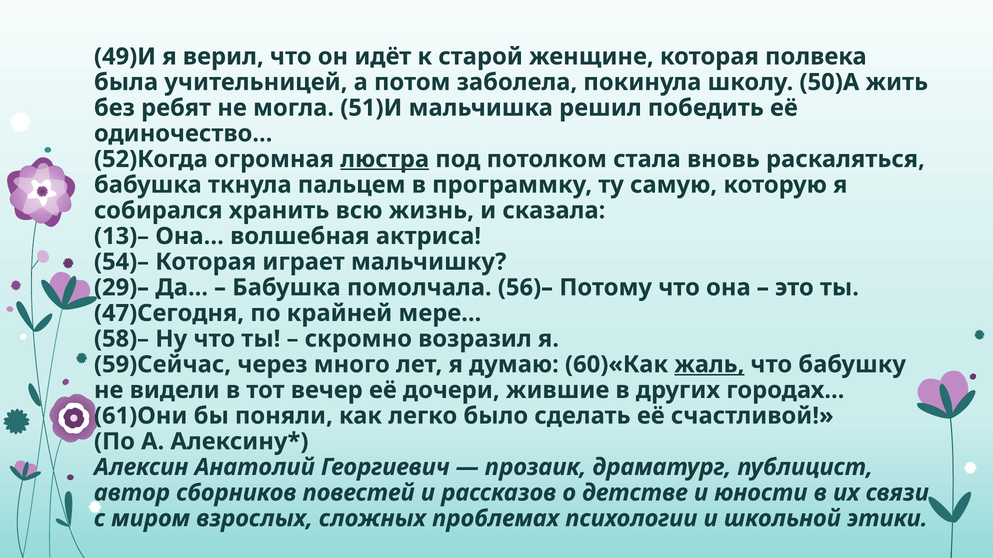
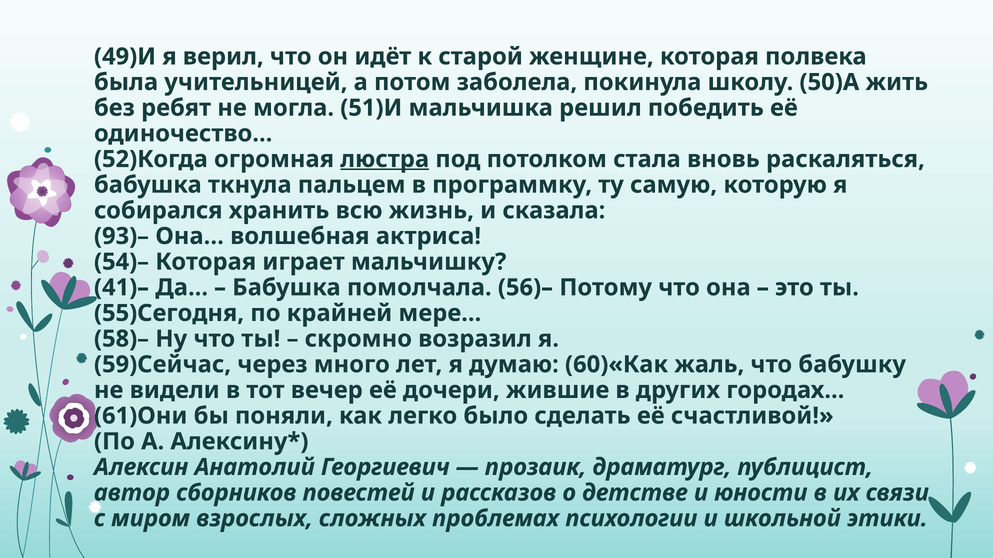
13)–: 13)– -> 93)–
29)–: 29)– -> 41)–
47)Сегодня: 47)Сегодня -> 55)Сегодня
жаль underline: present -> none
